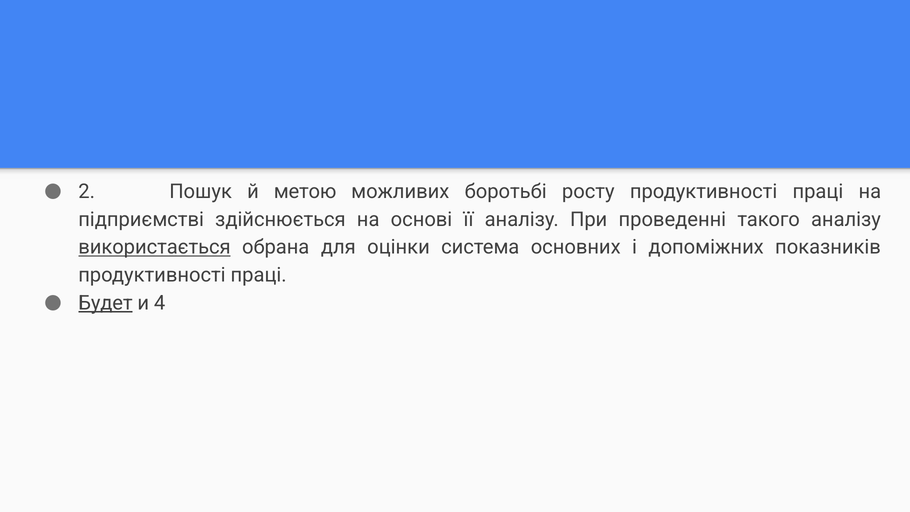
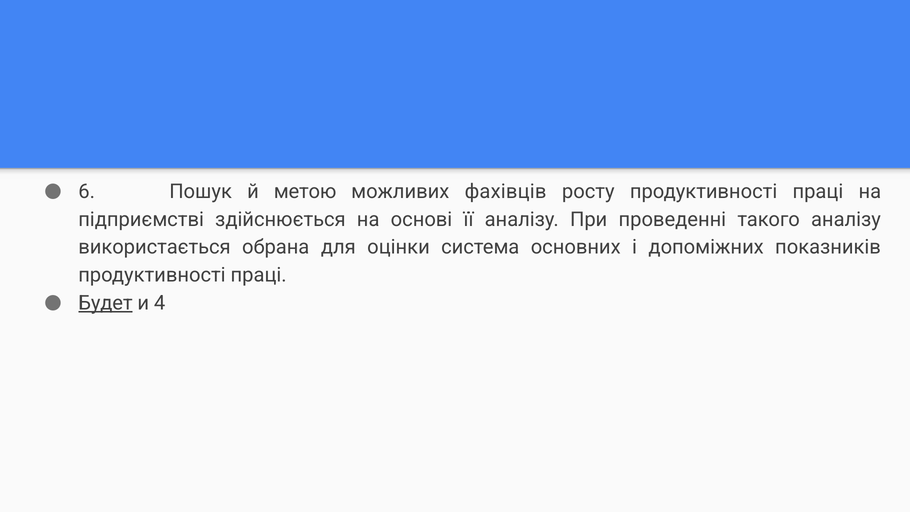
2: 2 -> 6
боротьбі: боротьбі -> фахівців
використається underline: present -> none
